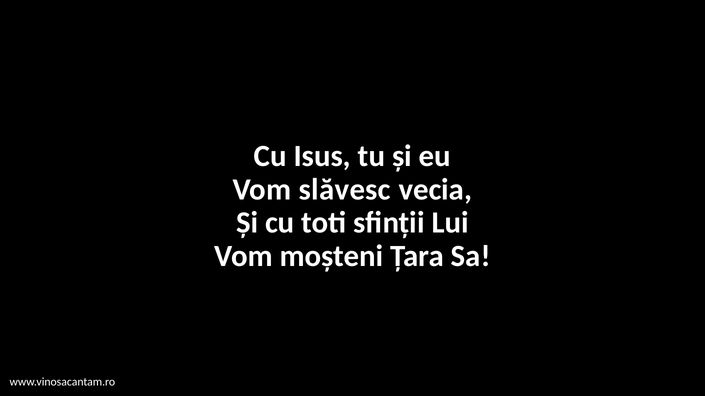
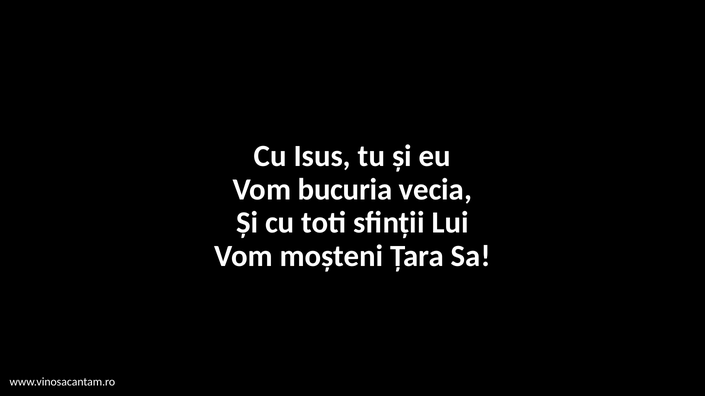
slăvesc: slăvesc -> bucuria
